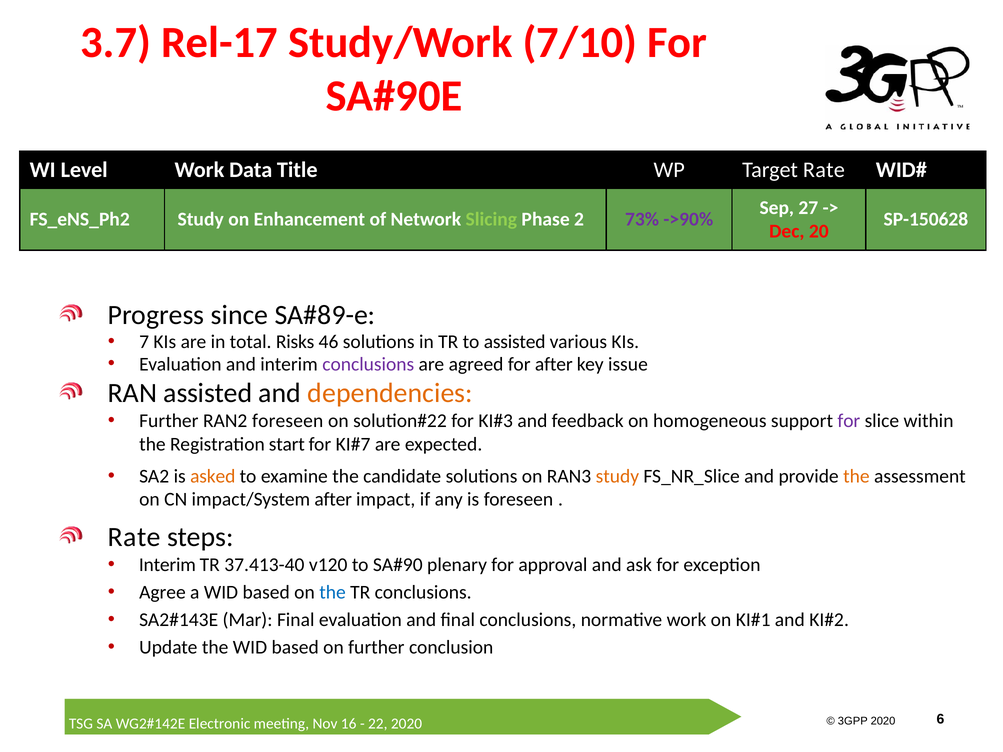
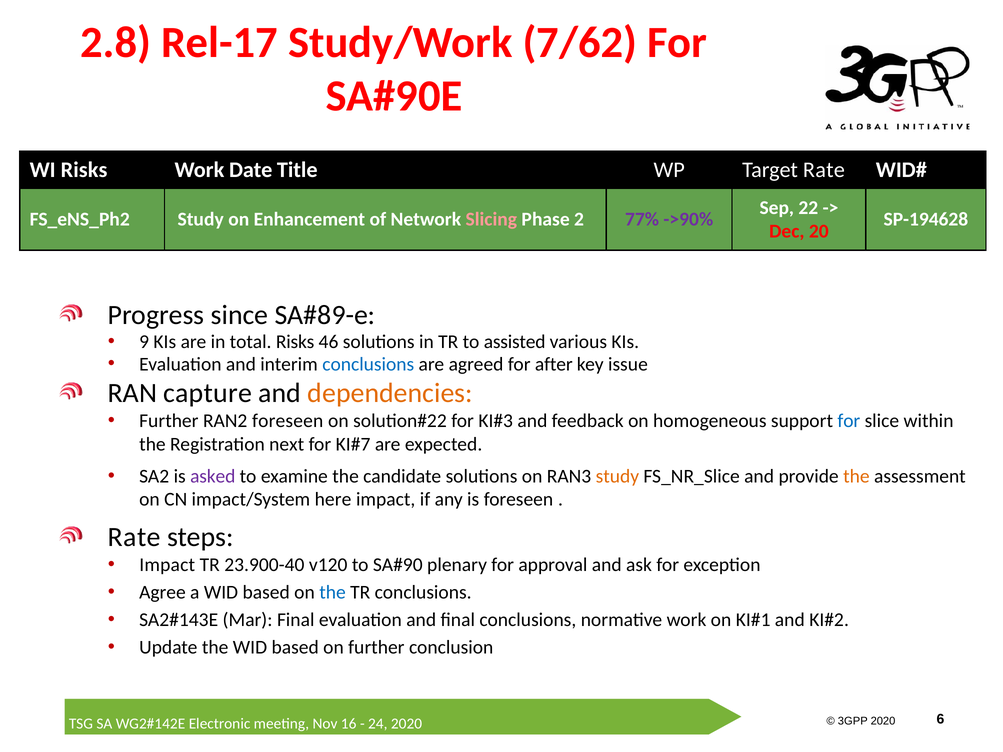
3.7: 3.7 -> 2.8
7/10: 7/10 -> 7/62
WI Level: Level -> Risks
Data: Data -> Date
27: 27 -> 22
Slicing colour: light green -> pink
73%: 73% -> 77%
SP-150628: SP-150628 -> SP-194628
7: 7 -> 9
conclusions at (368, 364) colour: purple -> blue
RAN assisted: assisted -> capture
for at (849, 421) colour: purple -> blue
start: start -> next
asked colour: orange -> purple
impact/System after: after -> here
Interim at (167, 565): Interim -> Impact
37.413-40: 37.413-40 -> 23.900-40
22: 22 -> 24
